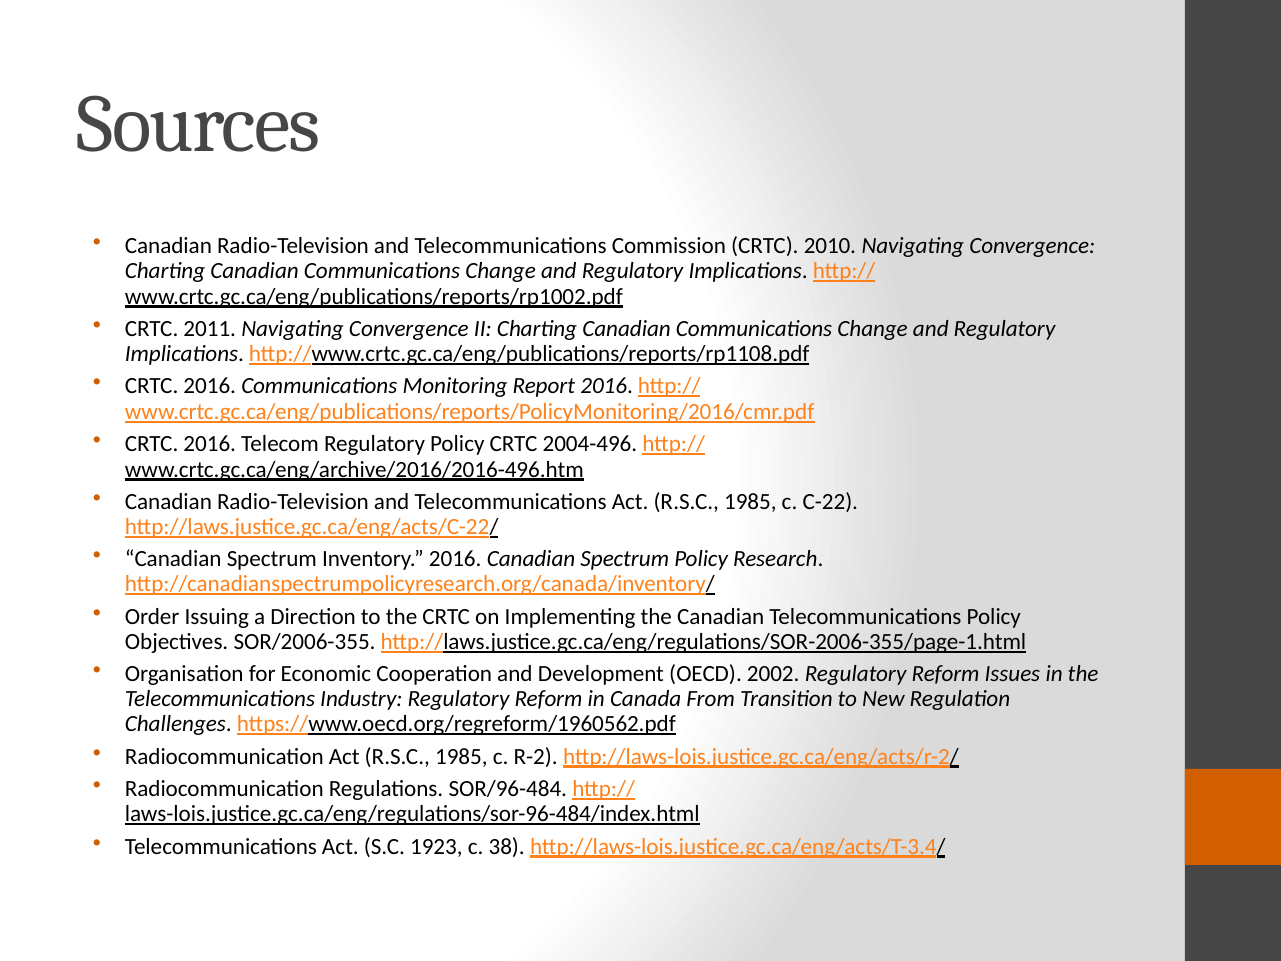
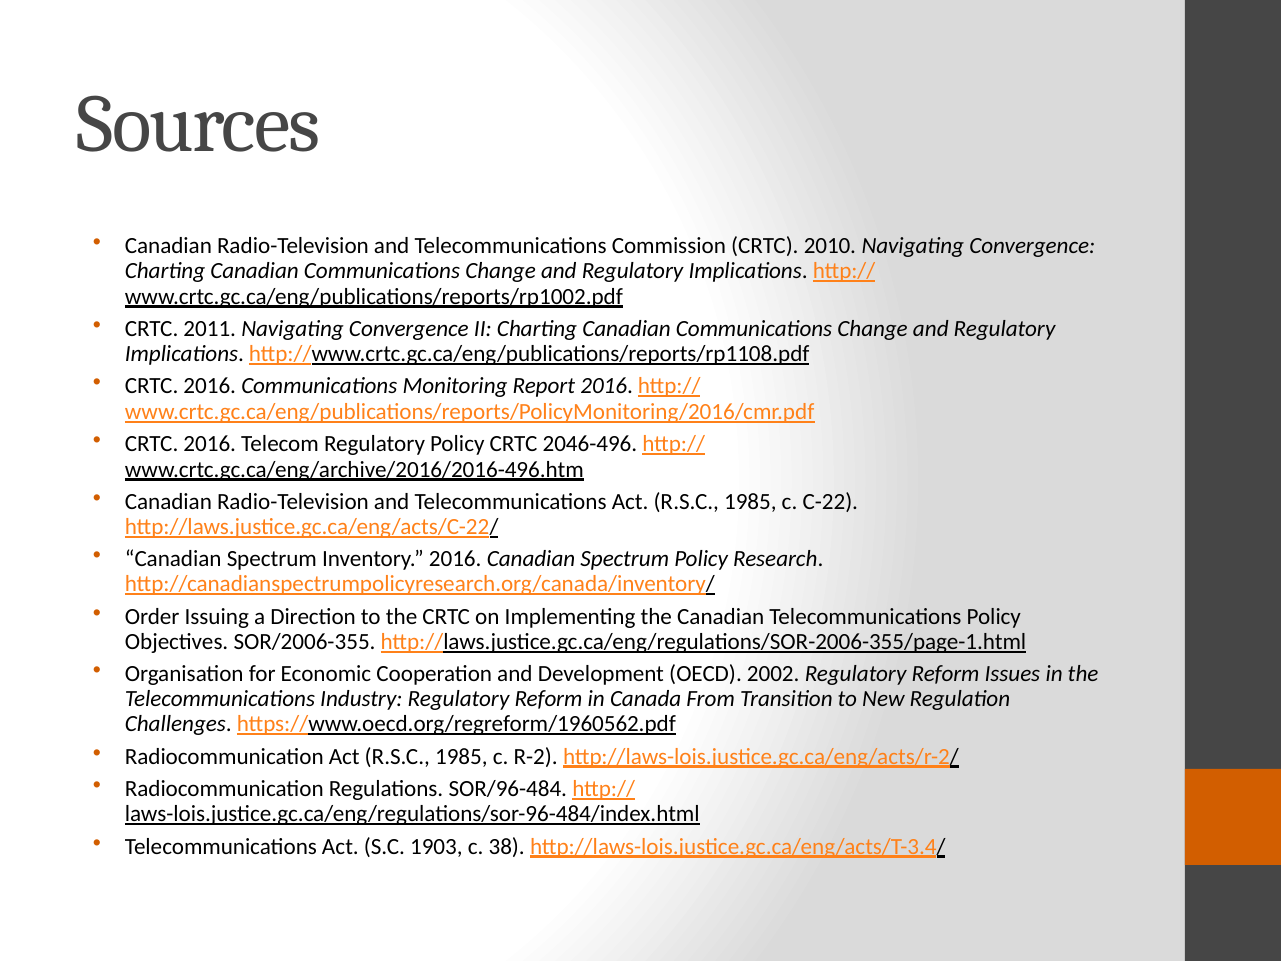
2004-496: 2004-496 -> 2046-496
1923: 1923 -> 1903
